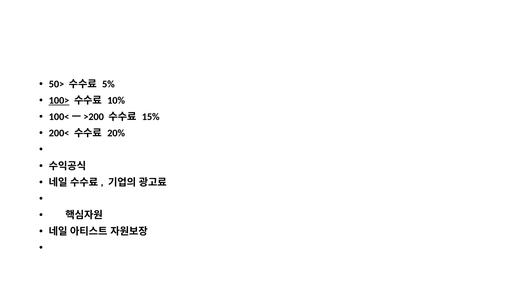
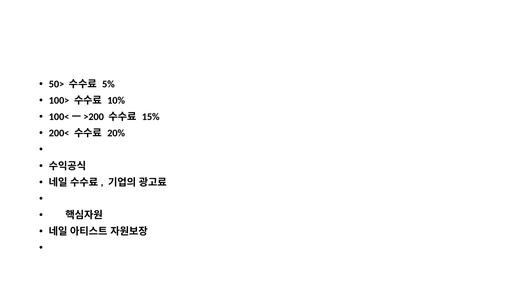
100> underline: present -> none
